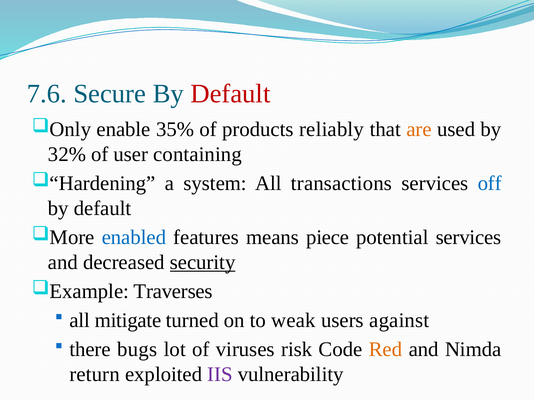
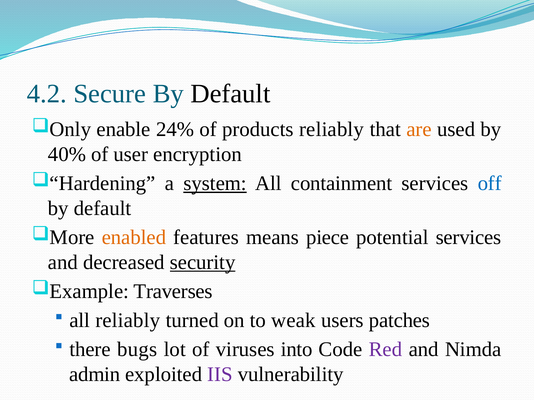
7.6: 7.6 -> 4.2
Default at (230, 94) colour: red -> black
35%: 35% -> 24%
32%: 32% -> 40%
containing: containing -> encryption
system underline: none -> present
transactions: transactions -> containment
enabled colour: blue -> orange
all mitigate: mitigate -> reliably
against: against -> patches
risk: risk -> into
Red colour: orange -> purple
return: return -> admin
